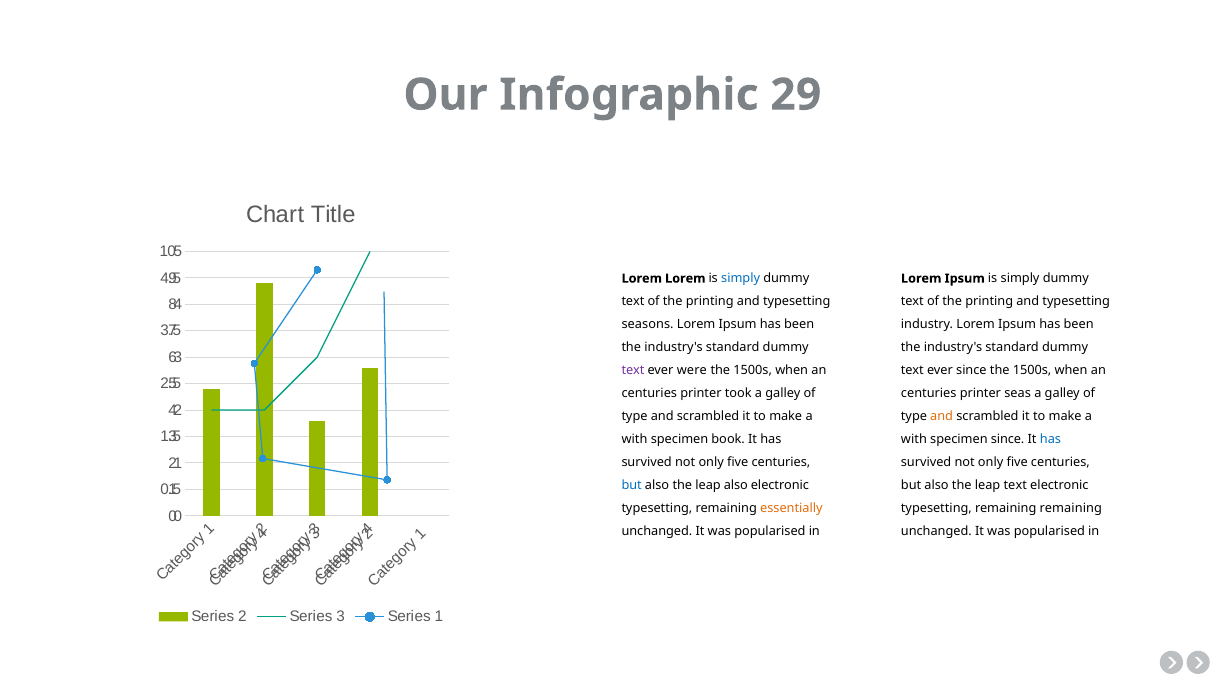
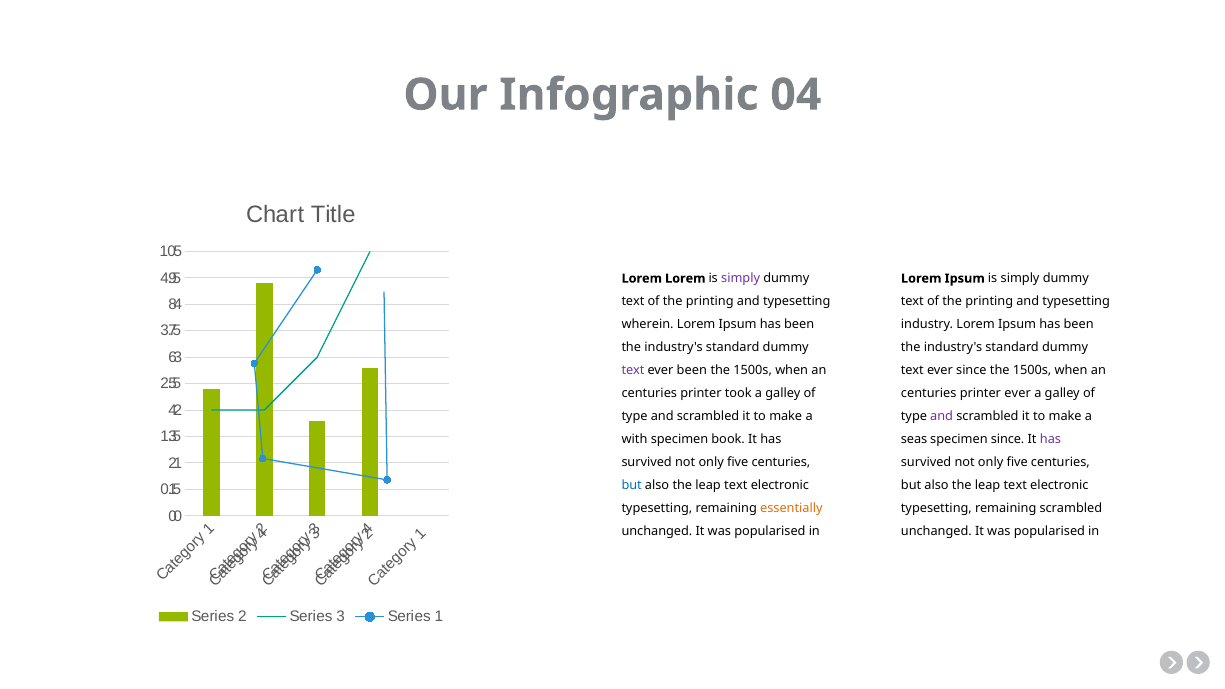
29: 29 -> 04
simply at (741, 278) colour: blue -> purple
seasons: seasons -> wherein
ever were: were -> been
printer seas: seas -> ever
and at (942, 416) colour: orange -> purple
with at (914, 439): with -> seas
has at (1050, 439) colour: blue -> purple
also at (736, 485): also -> text
remaining remaining: remaining -> scrambled
